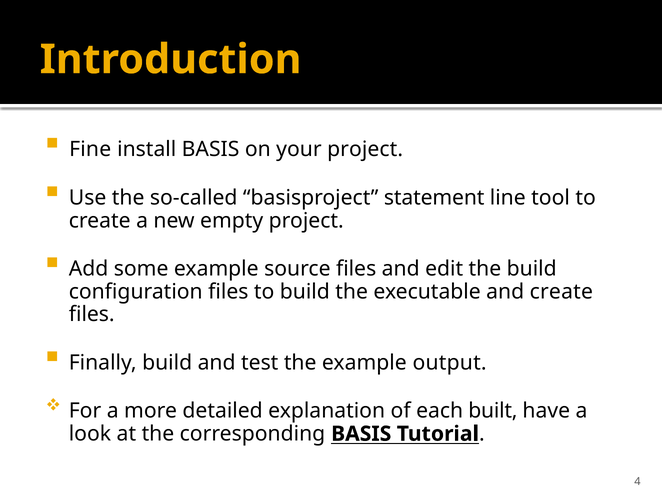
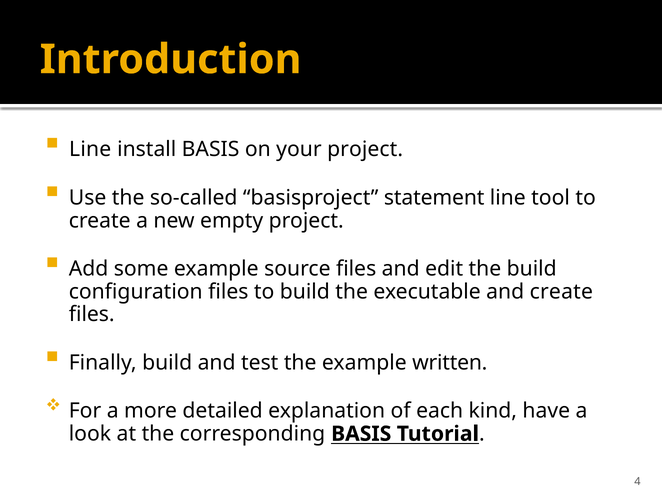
Fine at (90, 149): Fine -> Line
output: output -> written
built: built -> kind
